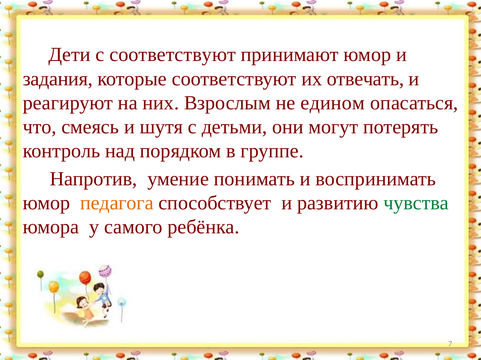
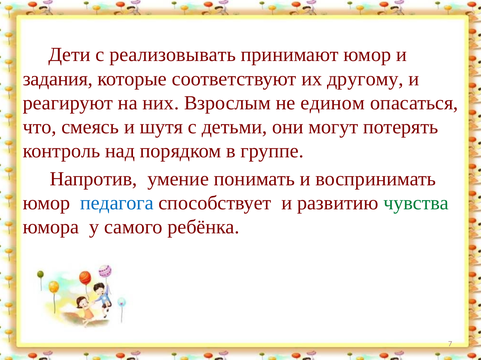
с соответствуют: соответствуют -> реализовывать
отвечать: отвечать -> другому
педагога colour: orange -> blue
